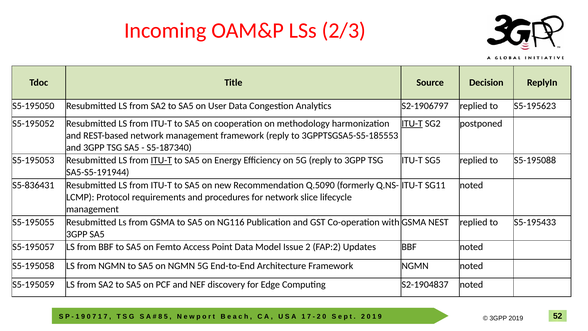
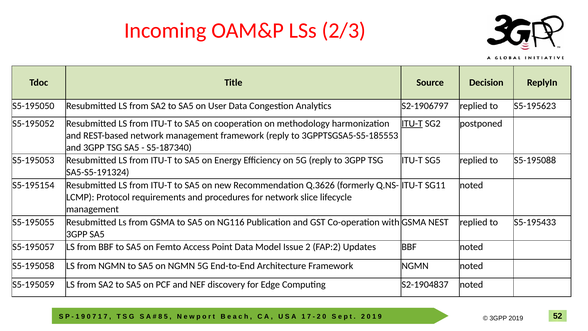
ITU-T at (161, 160) underline: present -> none
SA5-S5-191944: SA5-S5-191944 -> SA5-S5-191324
S5-836431: S5-836431 -> S5-195154
Q.5090: Q.5090 -> Q.3626
